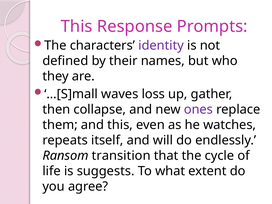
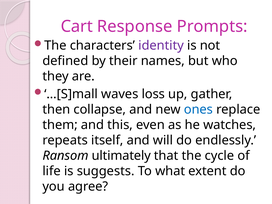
This at (77, 26): This -> Cart
ones colour: purple -> blue
transition: transition -> ultimately
